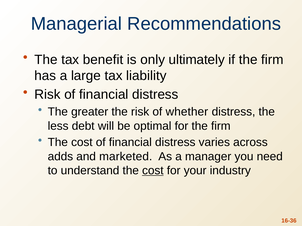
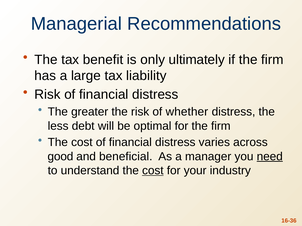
adds: adds -> good
marketed: marketed -> beneficial
need underline: none -> present
